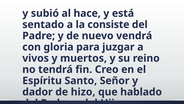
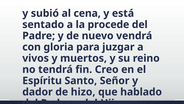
hace: hace -> cena
consiste: consiste -> procede
